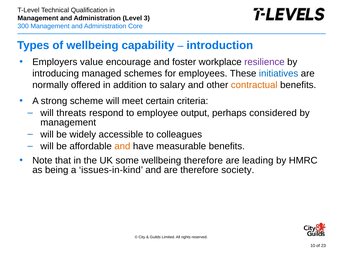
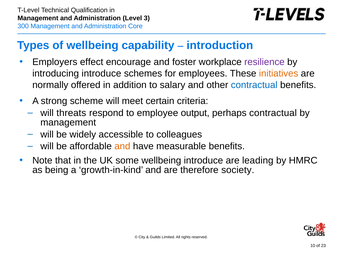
value: value -> effect
introducing managed: managed -> introduce
initiatives colour: blue -> orange
contractual at (254, 85) colour: orange -> blue
perhaps considered: considered -> contractual
wellbeing therefore: therefore -> introduce
issues-in-kind: issues-in-kind -> growth-in-kind
